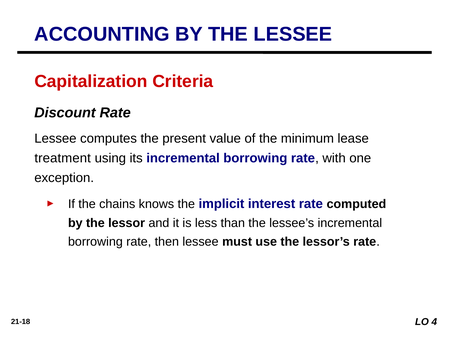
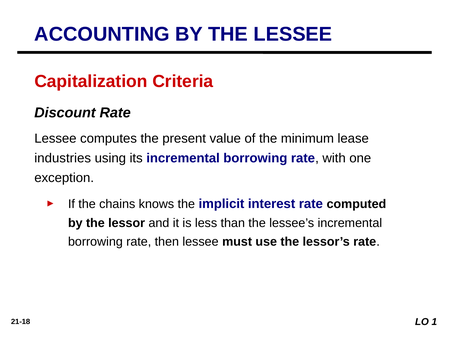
treatment: treatment -> industries
4: 4 -> 1
